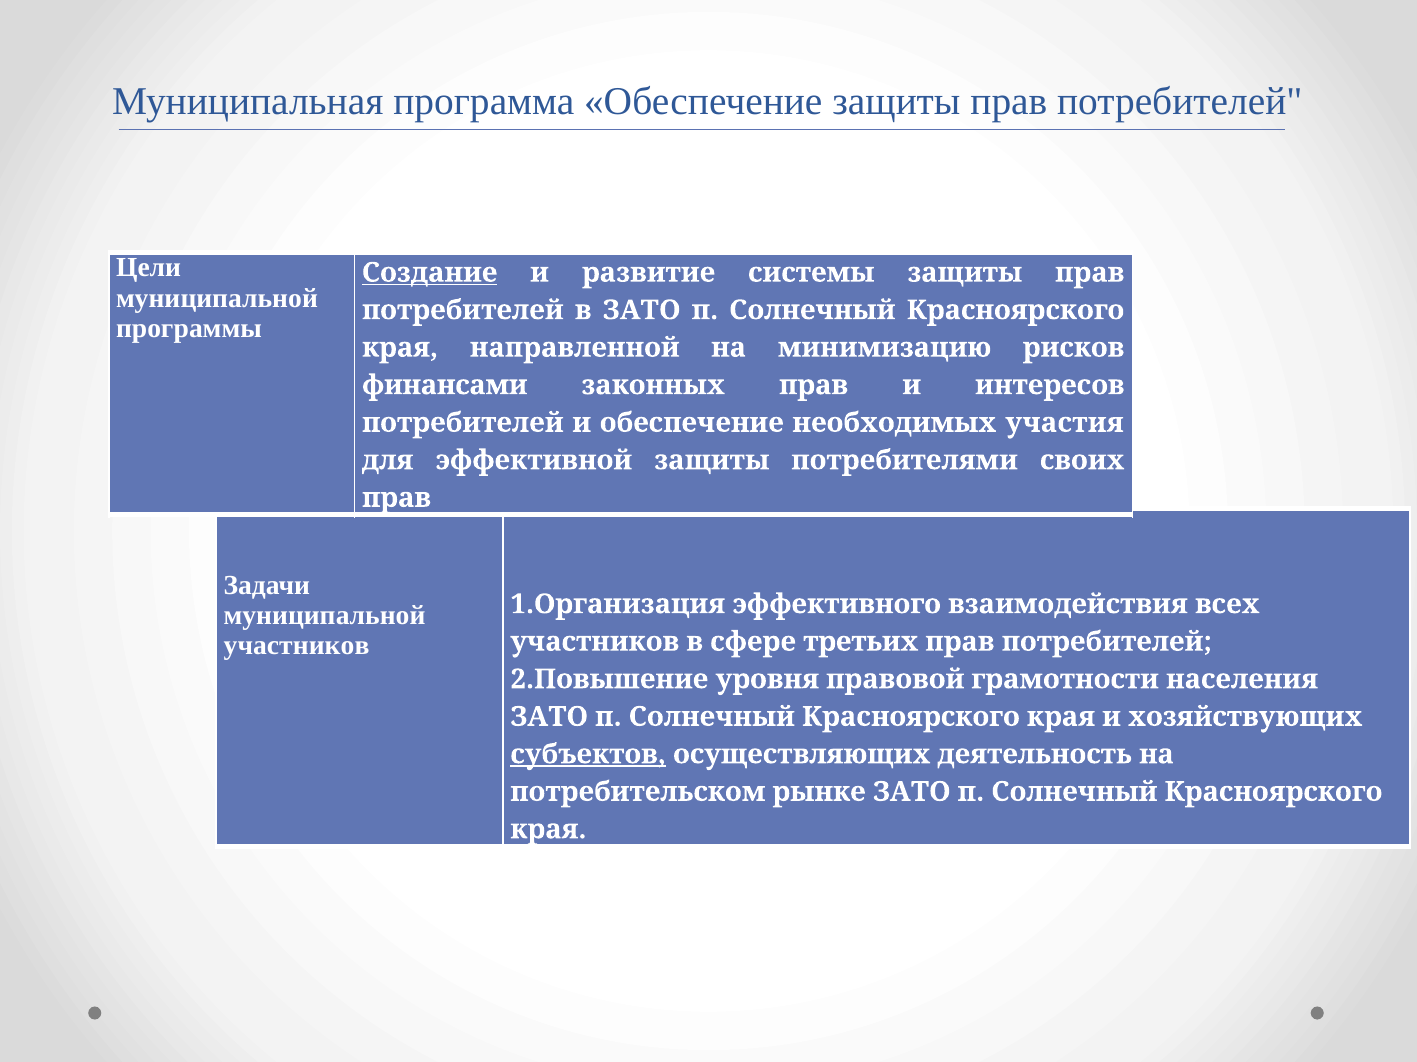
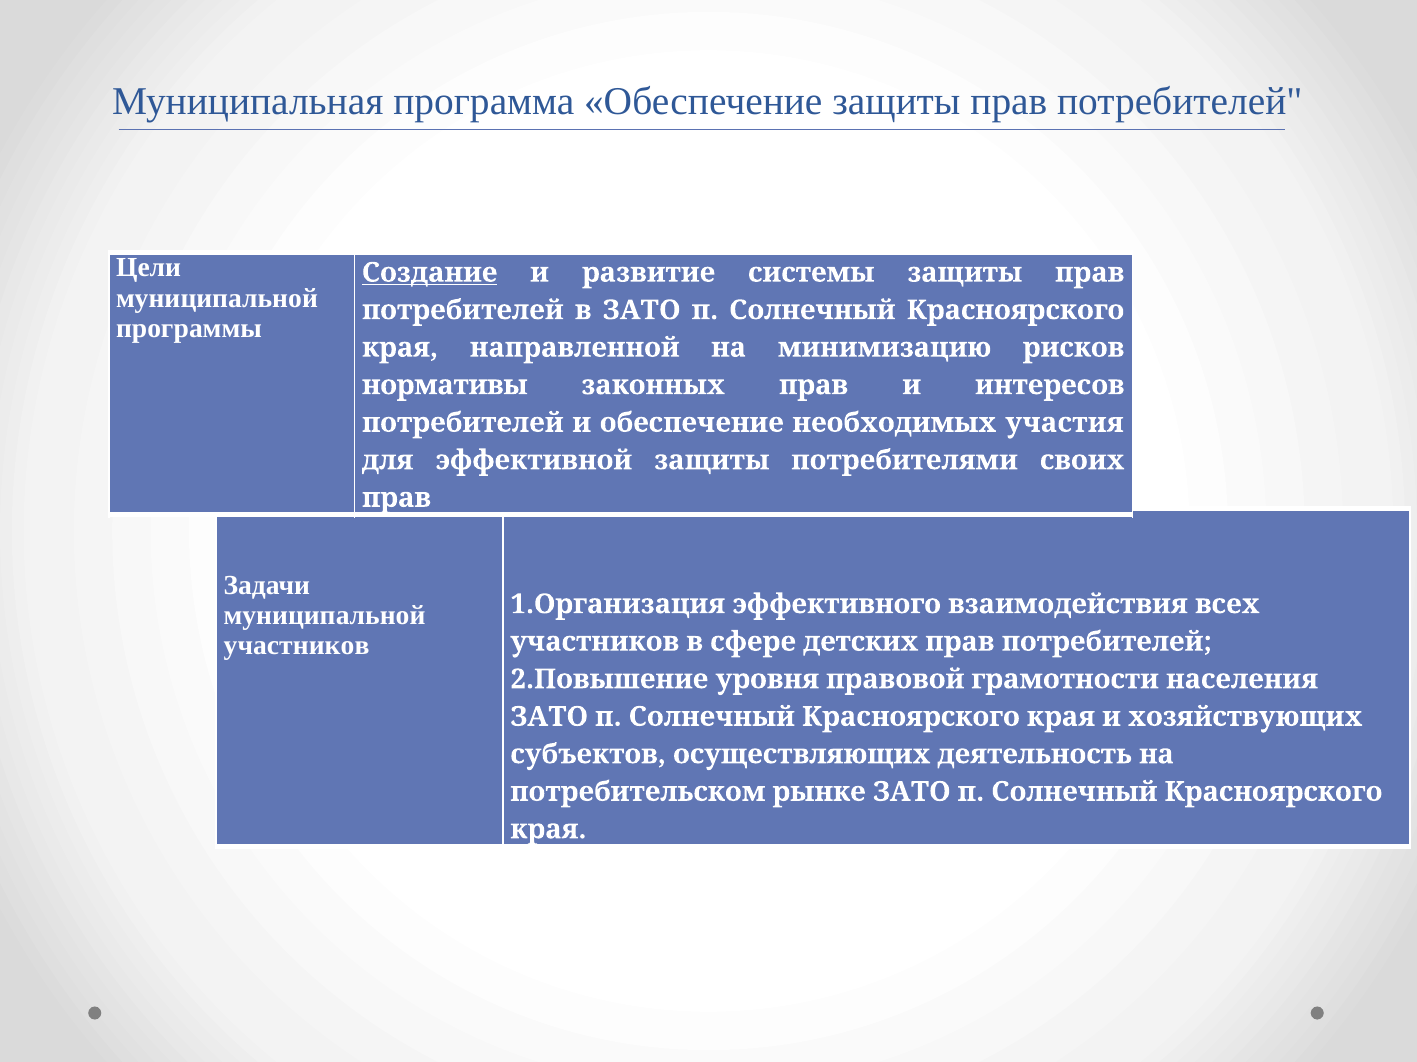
финансами: финансами -> нормативы
третьих: третьих -> детских
субъектов underline: present -> none
